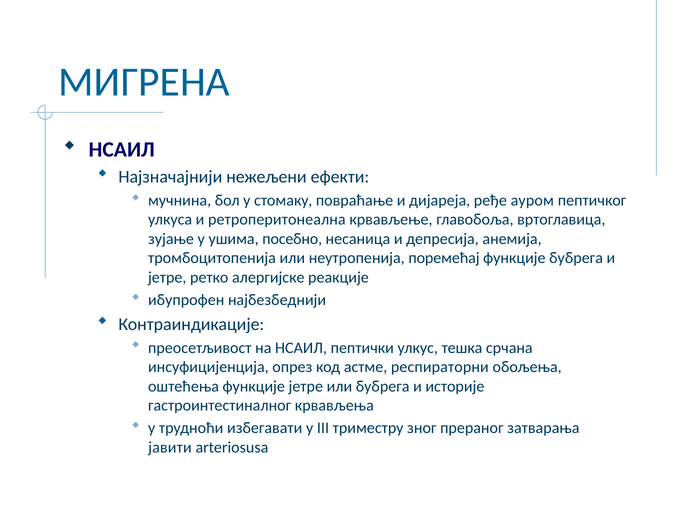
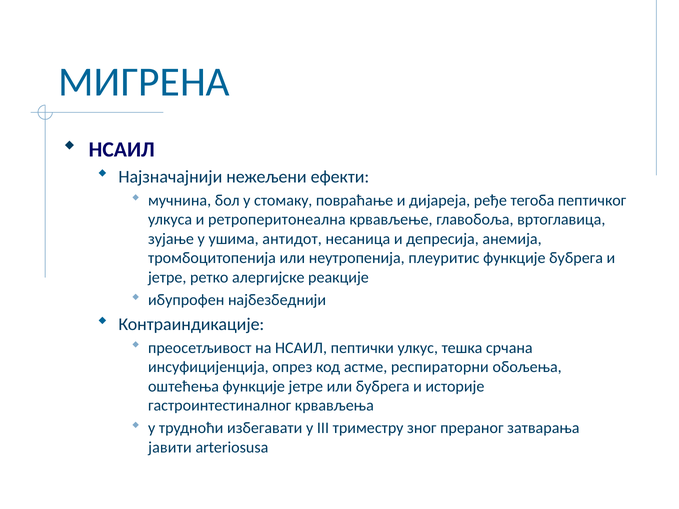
ауром: ауром -> тегоба
посебно: посебно -> антидот
поремећај: поремећај -> плеуритис
